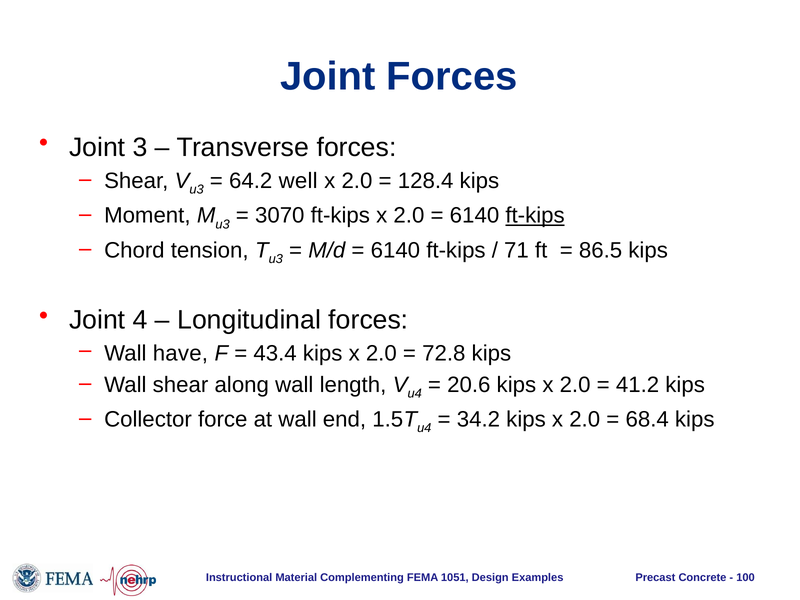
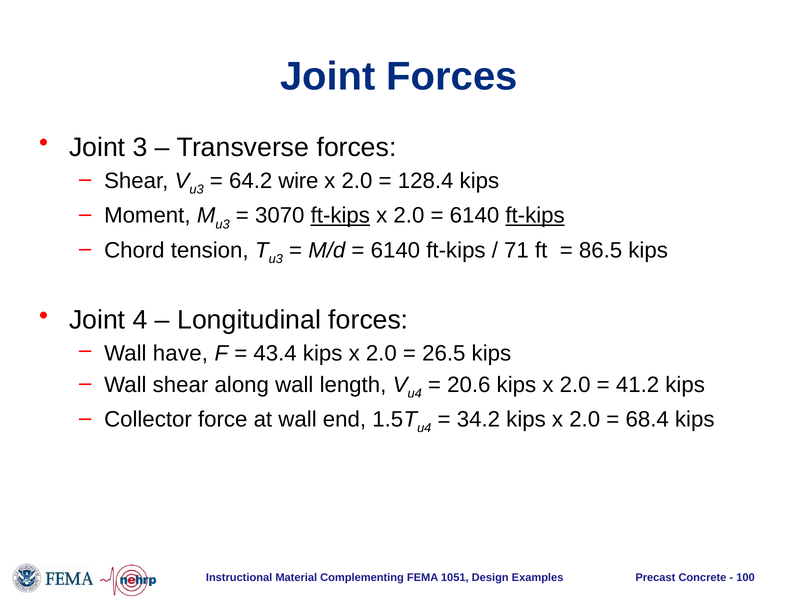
well: well -> wire
ft-kips at (340, 216) underline: none -> present
72.8: 72.8 -> 26.5
